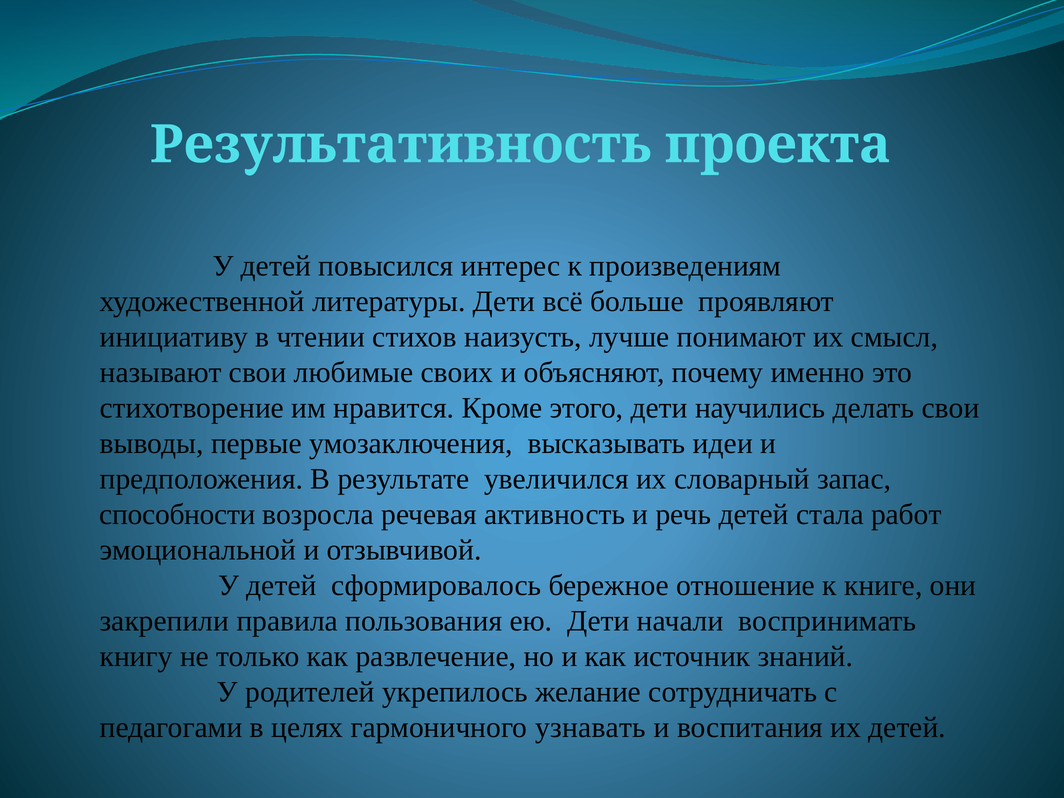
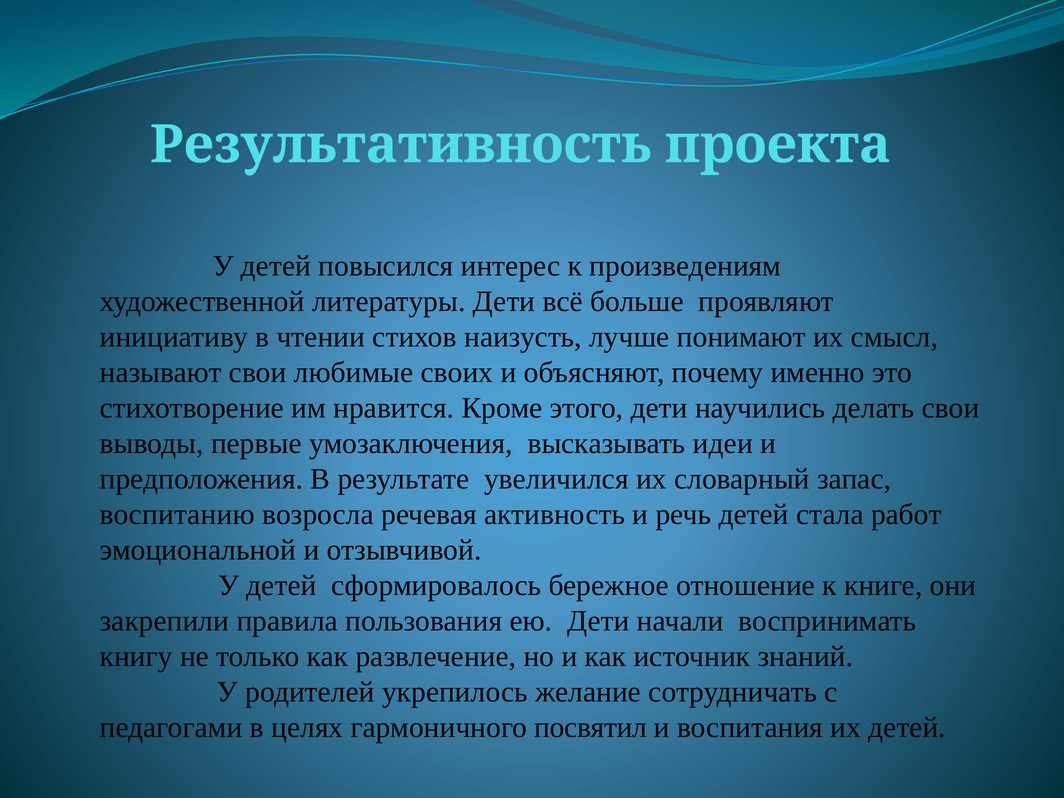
способности: способности -> воспитанию
узнавать: узнавать -> посвятил
